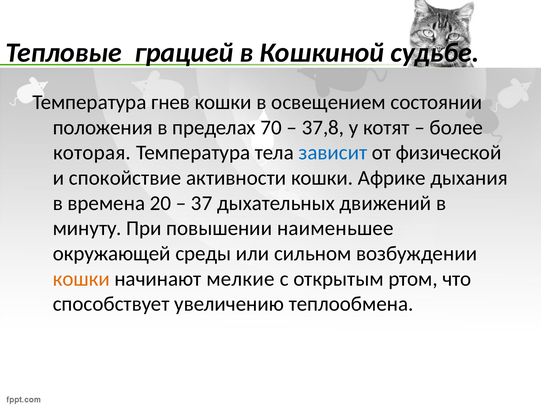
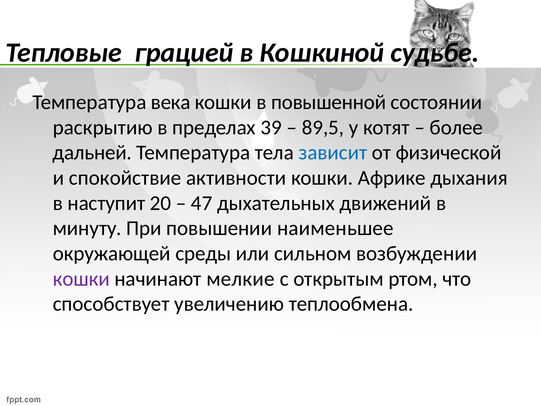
гнев: гнев -> века
освещением: освещением -> повышенной
положения: положения -> раскрытию
70: 70 -> 39
37,8: 37,8 -> 89,5
которая: которая -> дальней
времена: времена -> наступит
37: 37 -> 47
кошки at (81, 279) colour: orange -> purple
